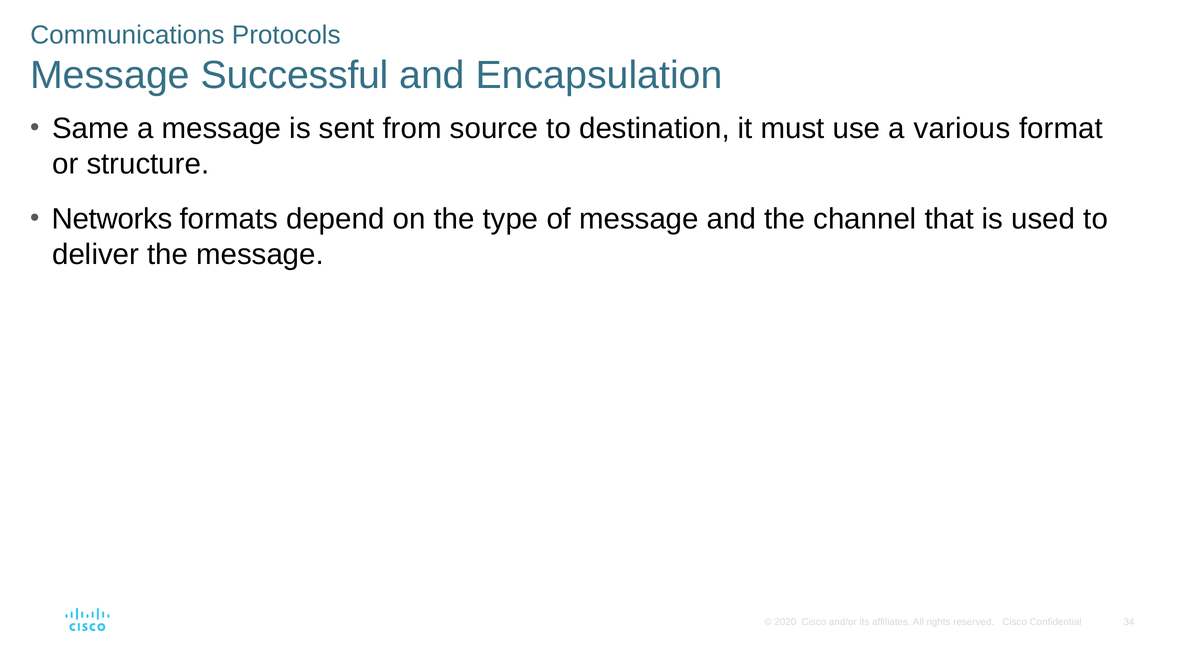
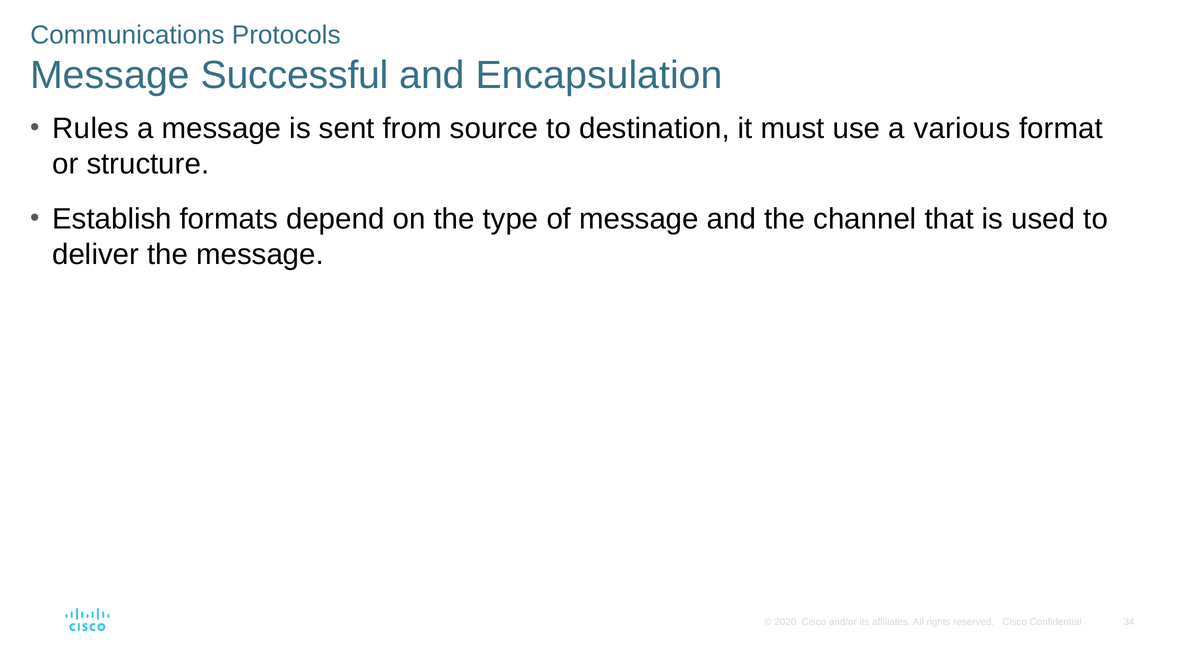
Same: Same -> Rules
Networks: Networks -> Establish
